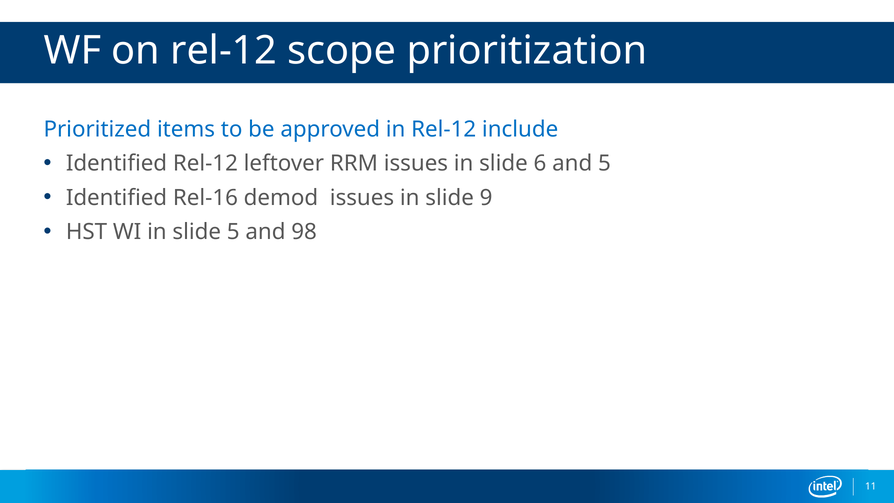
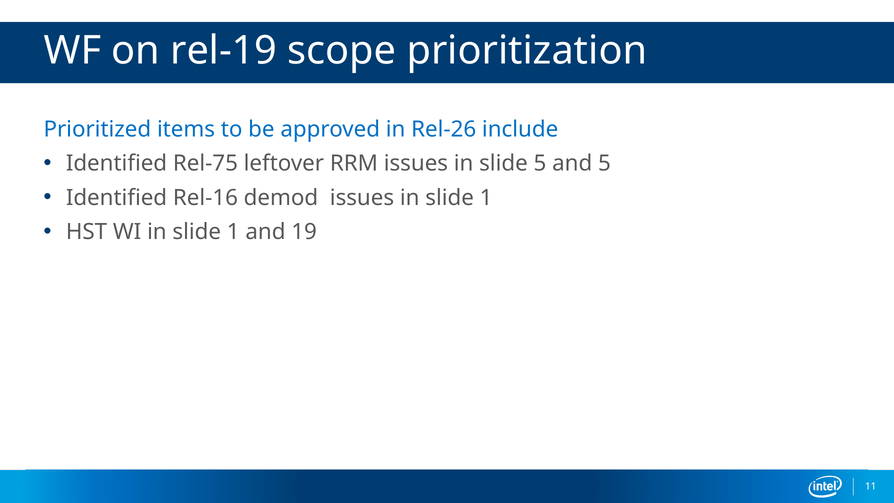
on rel-12: rel-12 -> rel-19
in Rel-12: Rel-12 -> Rel-26
Identified Rel-12: Rel-12 -> Rel-75
slide 6: 6 -> 5
issues in slide 9: 9 -> 1
WI in slide 5: 5 -> 1
98: 98 -> 19
